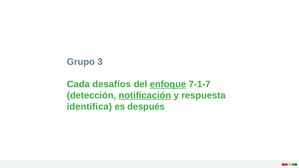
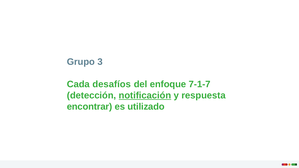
enfoque underline: present -> none
identifica: identifica -> encontrar
después: después -> utilizado
